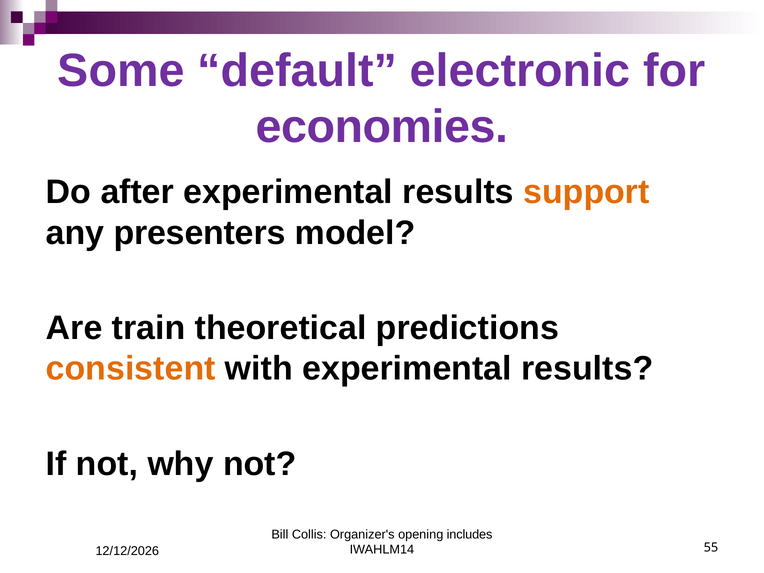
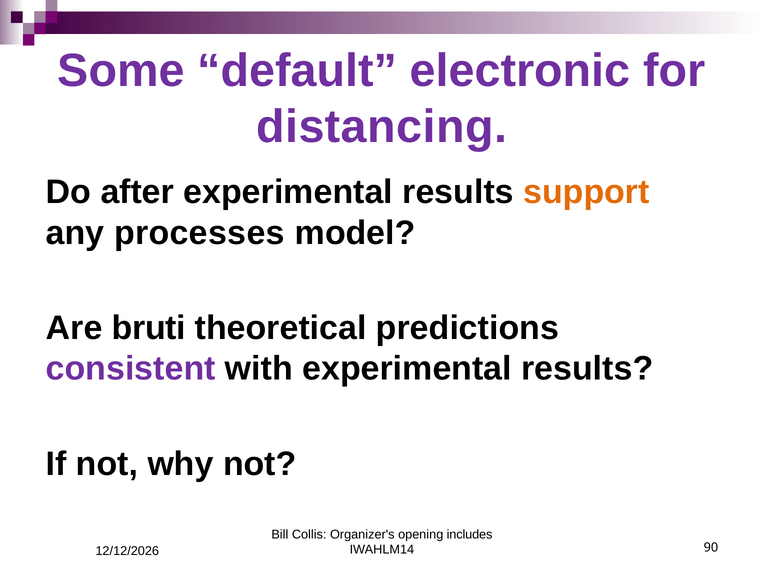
economies: economies -> distancing
presenters: presenters -> processes
train: train -> bruti
consistent colour: orange -> purple
55: 55 -> 90
